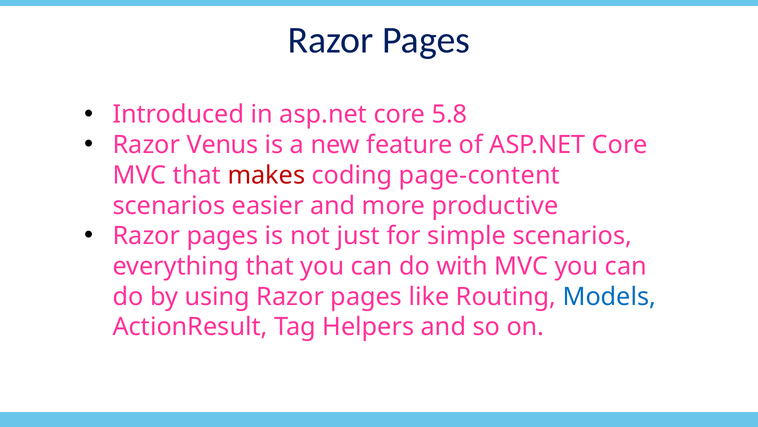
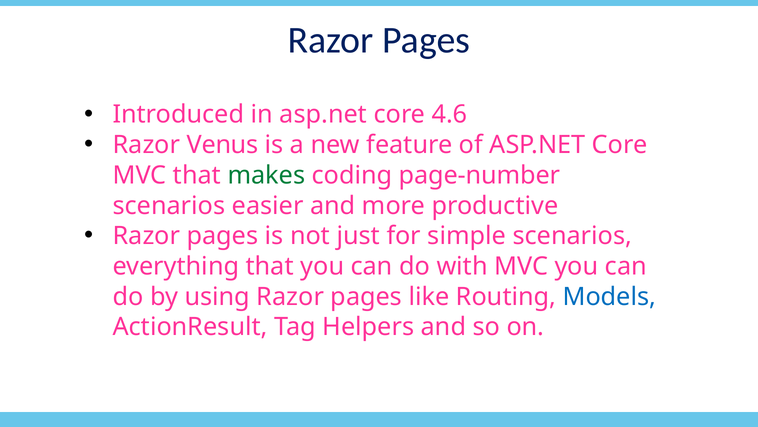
5.8: 5.8 -> 4.6
makes colour: red -> green
page-content: page-content -> page-number
